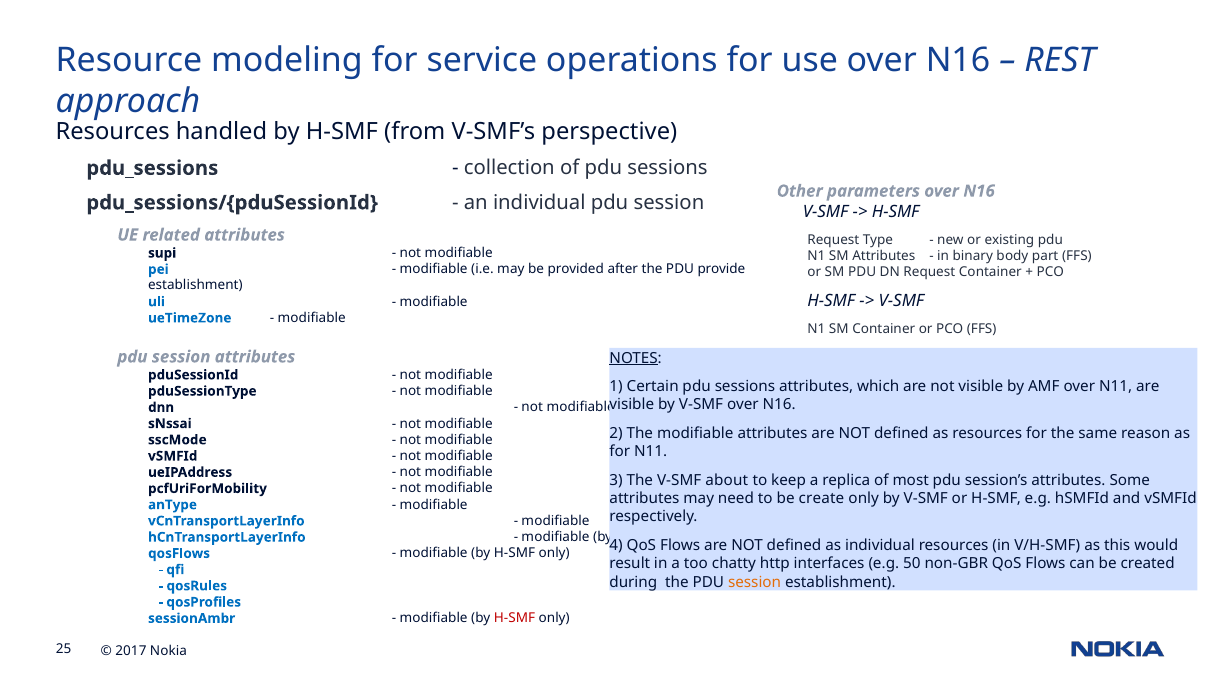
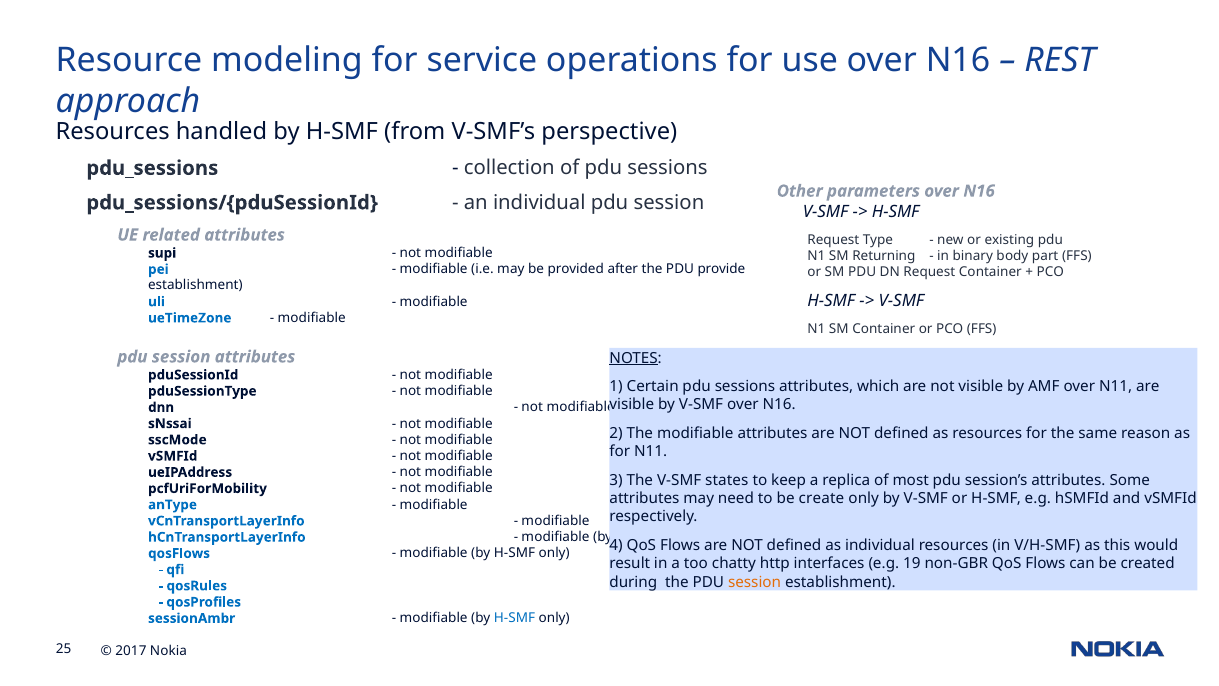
SM Attributes: Attributes -> Returning
about: about -> states
50: 50 -> 19
H-SMF at (514, 618) colour: red -> blue
